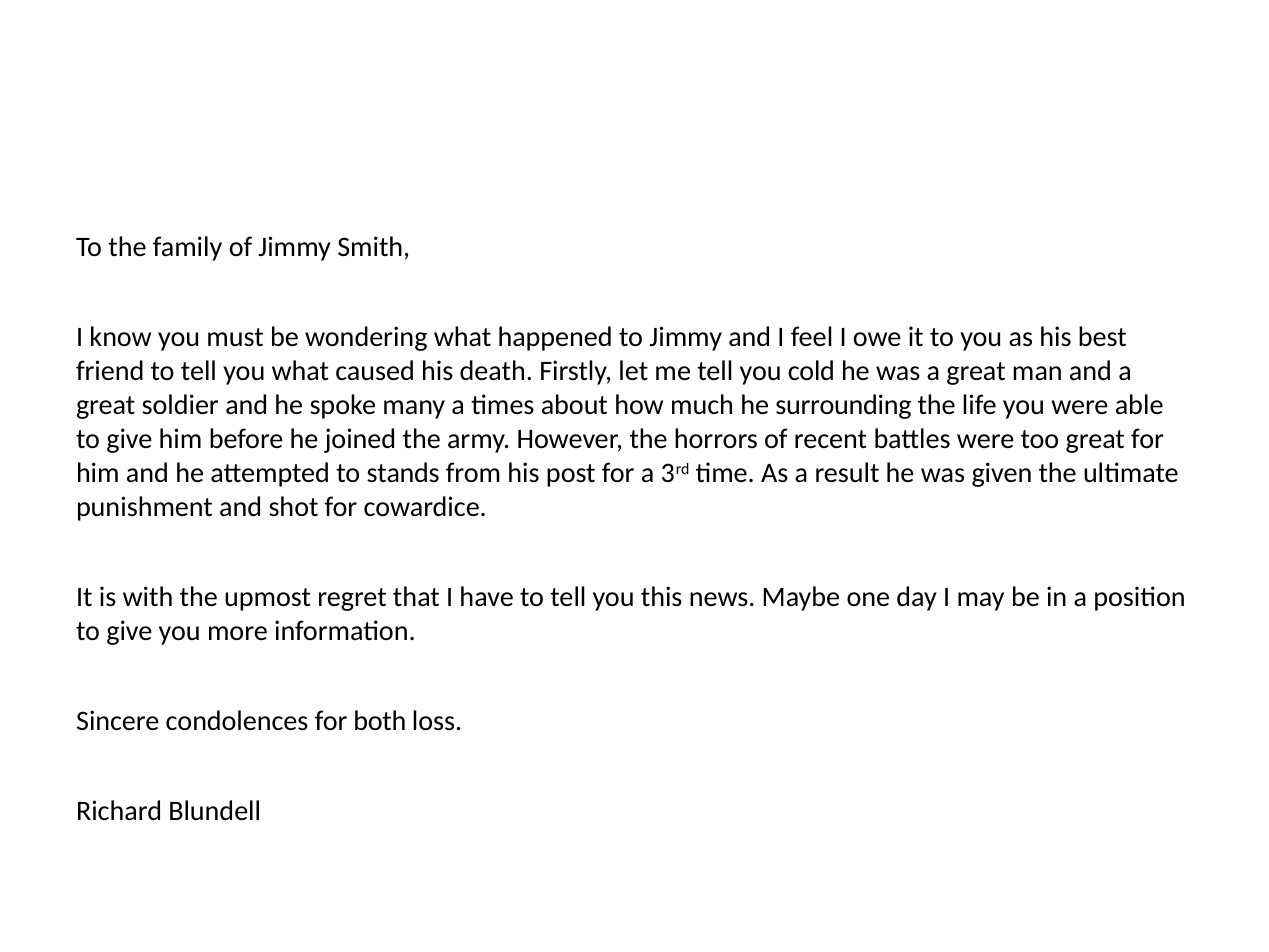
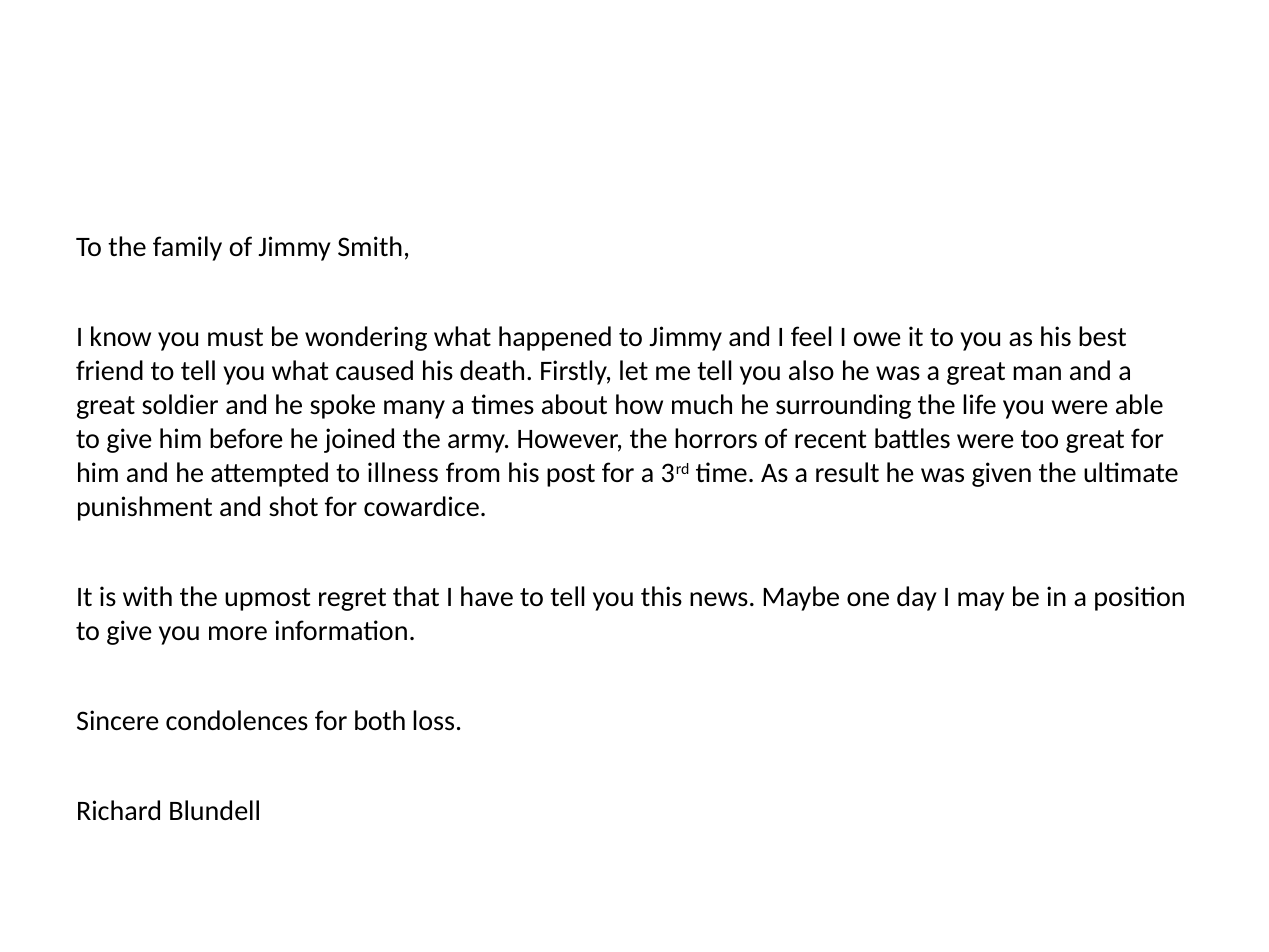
cold: cold -> also
stands: stands -> illness
